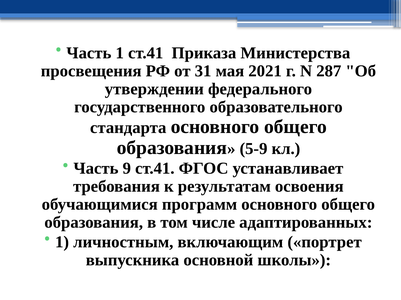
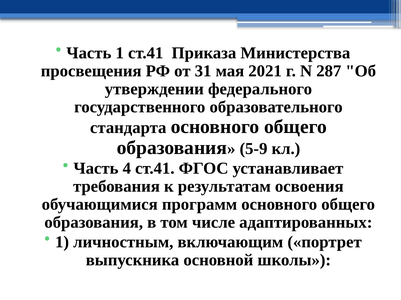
9: 9 -> 4
